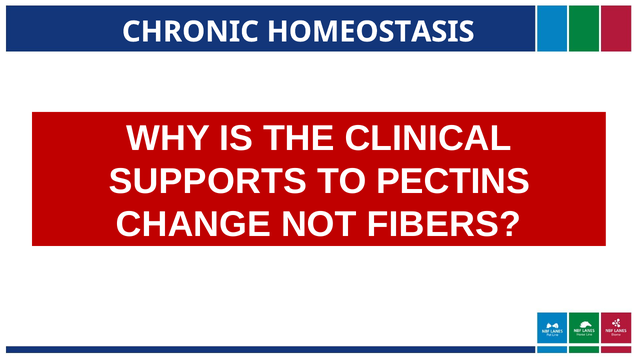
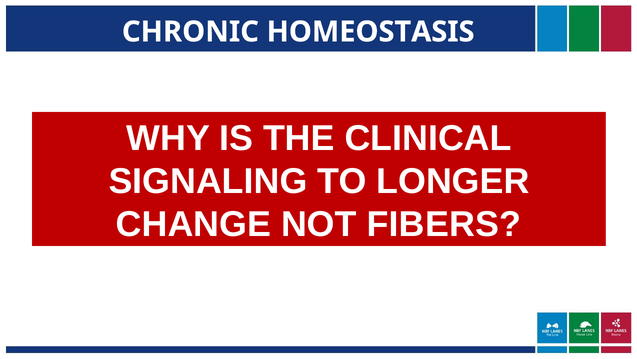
SUPPORTS: SUPPORTS -> SIGNALING
PECTINS: PECTINS -> LONGER
